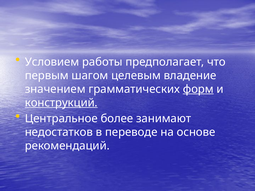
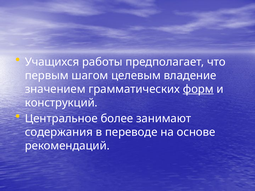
Условием: Условием -> Учащихся
конструкций underline: present -> none
недостатков: недостатков -> содержания
